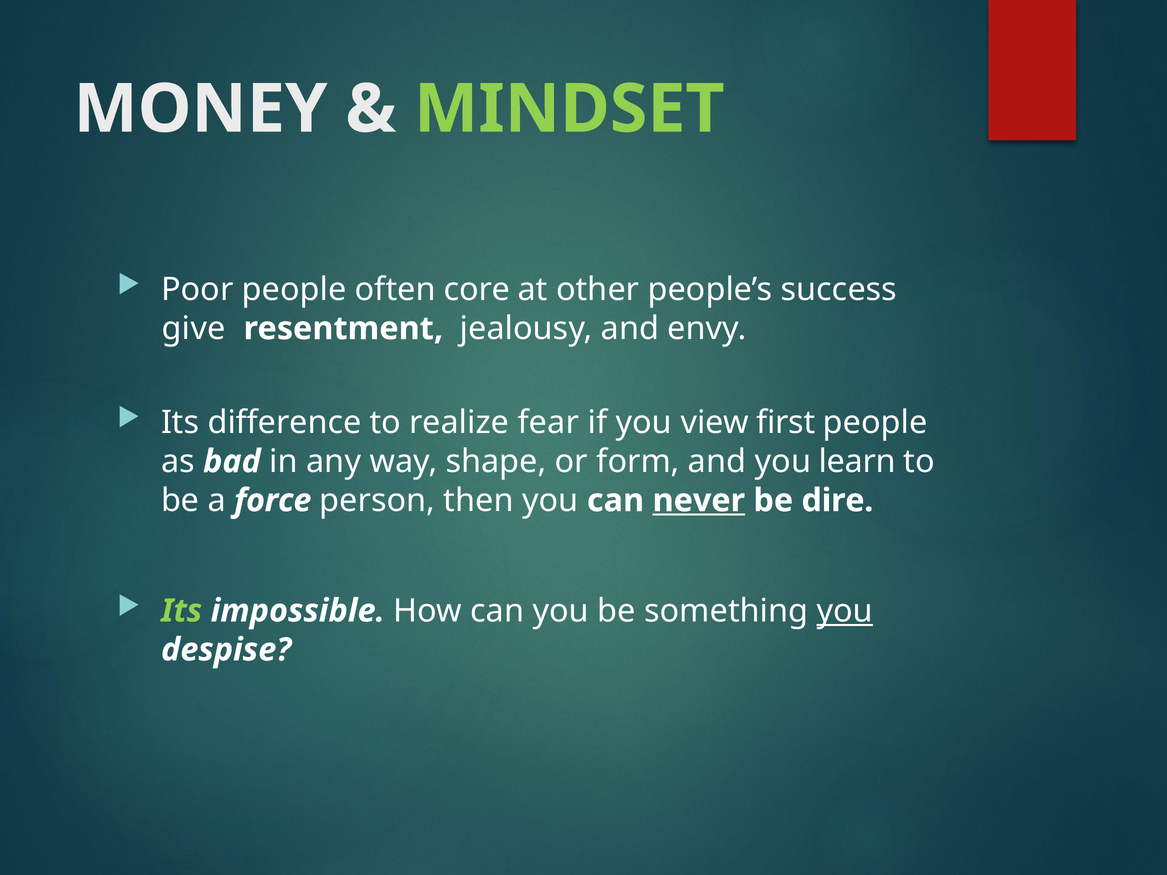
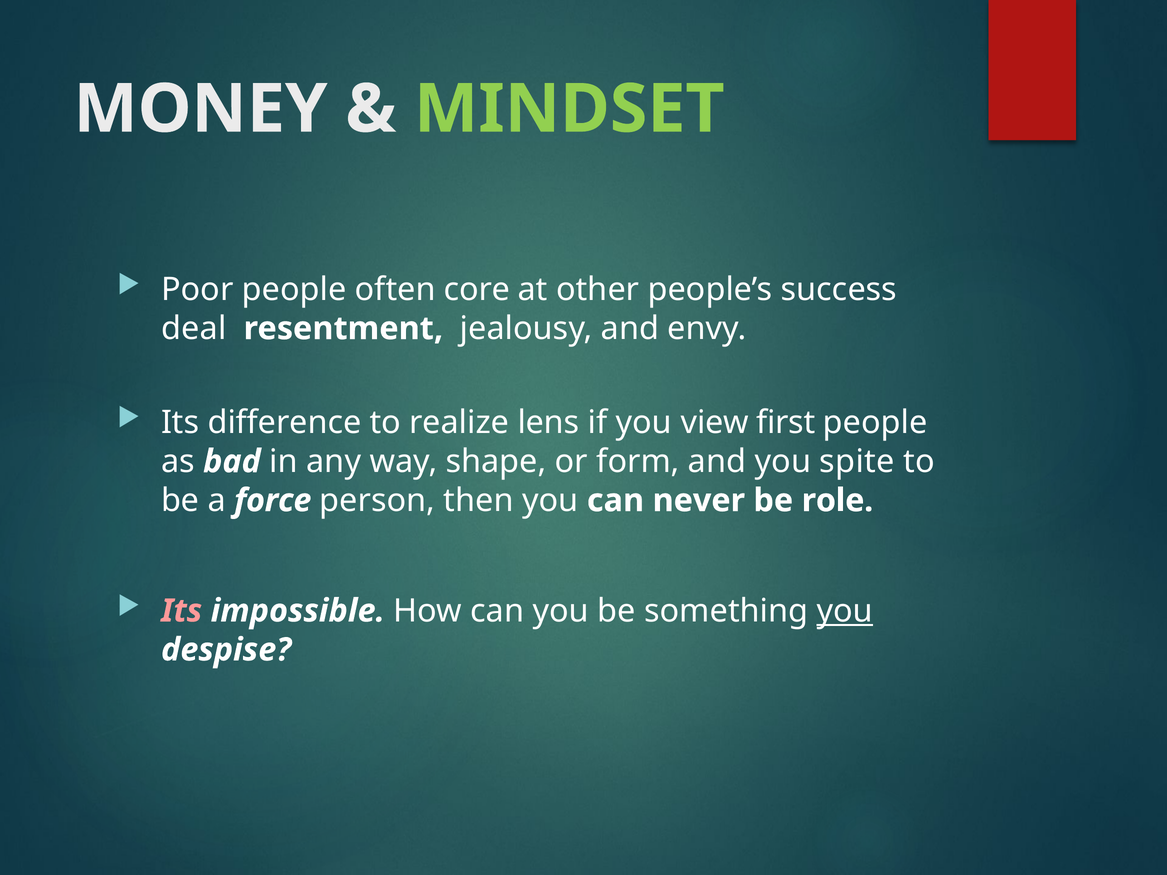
give: give -> deal
fear: fear -> lens
learn: learn -> spite
never underline: present -> none
dire: dire -> role
Its at (182, 611) colour: light green -> pink
